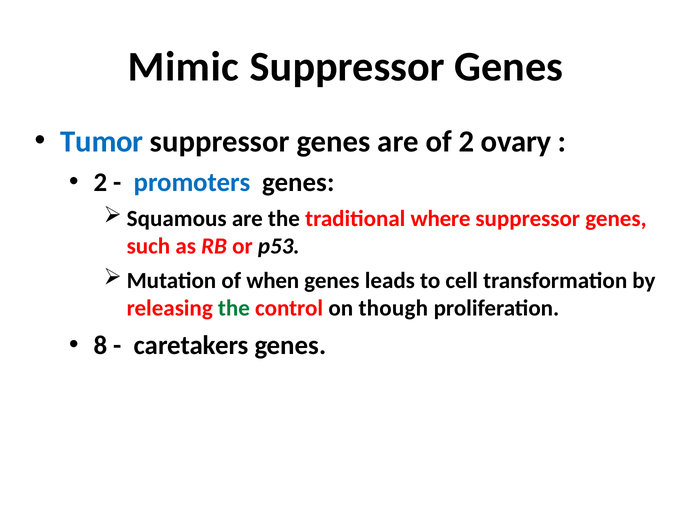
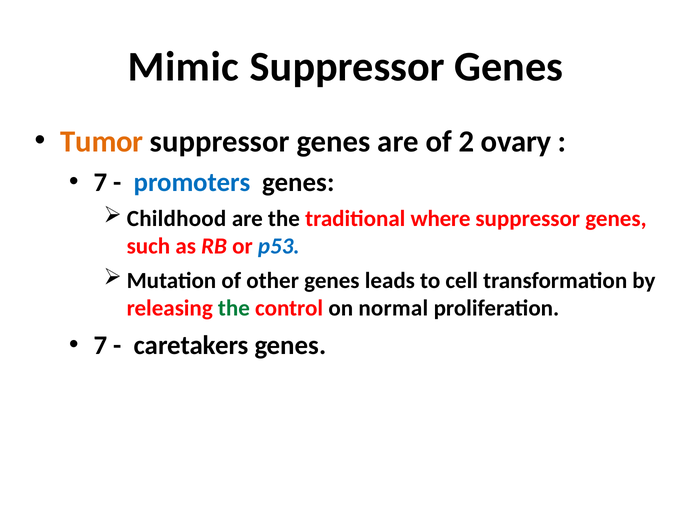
Tumor colour: blue -> orange
2 at (101, 182): 2 -> 7
Squamous: Squamous -> Childhood
p53 colour: black -> blue
when: when -> other
though: though -> normal
8 at (101, 345): 8 -> 7
